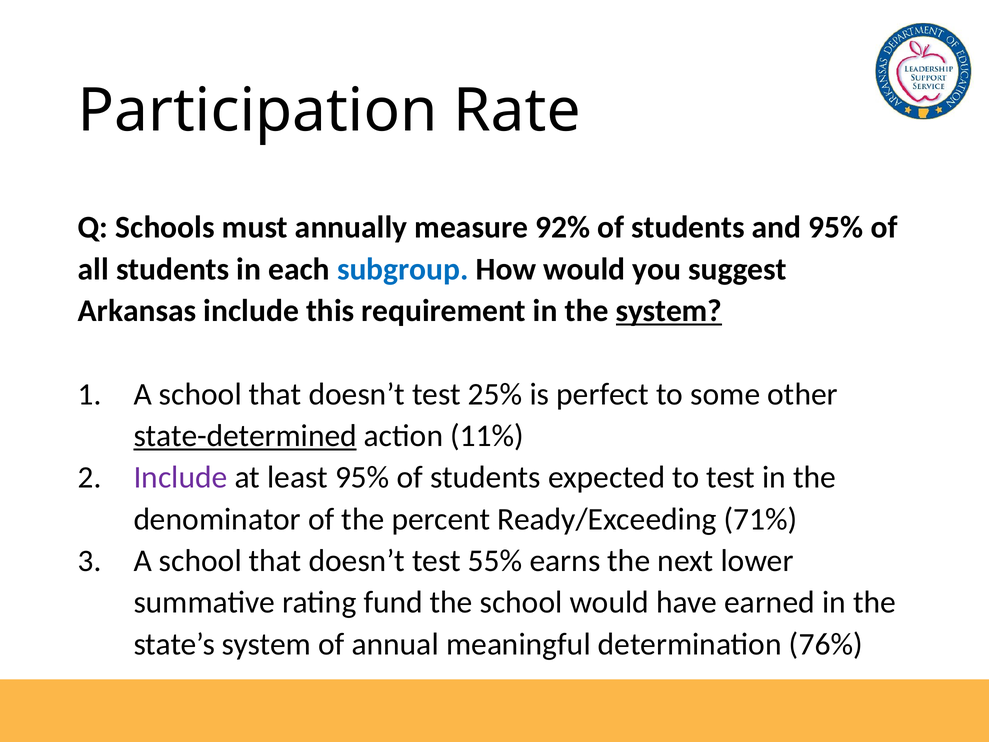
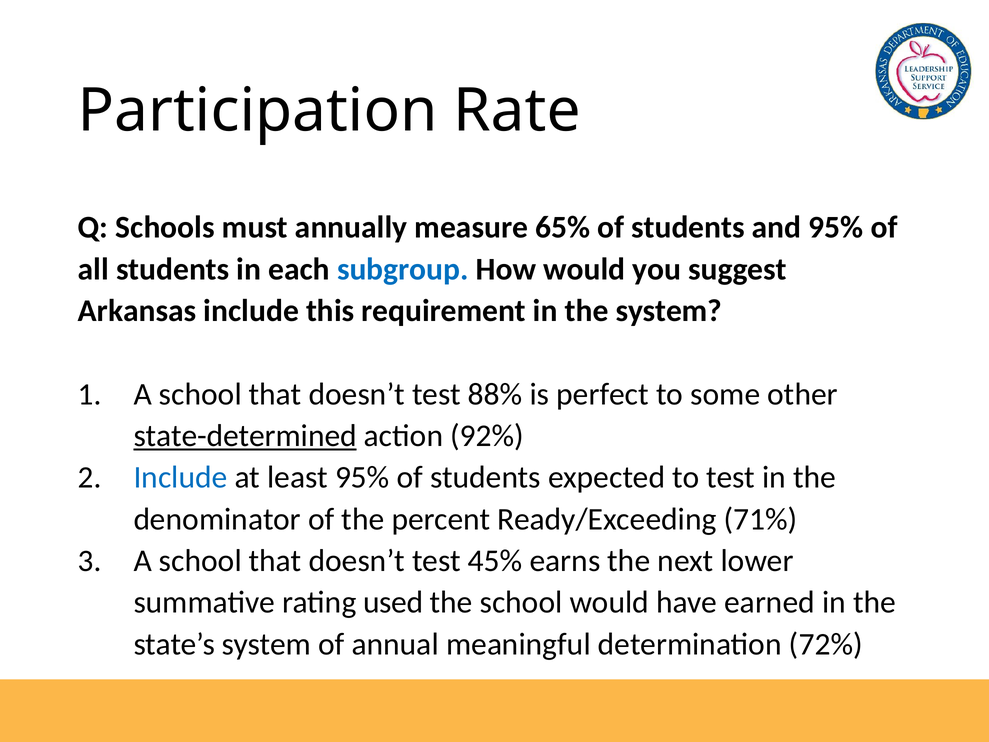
92%: 92% -> 65%
system at (669, 311) underline: present -> none
25%: 25% -> 88%
11%: 11% -> 92%
Include at (180, 477) colour: purple -> blue
55%: 55% -> 45%
fund: fund -> used
76%: 76% -> 72%
